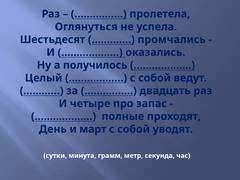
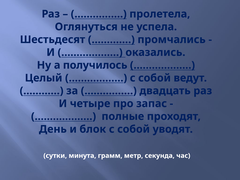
март: март -> блок
